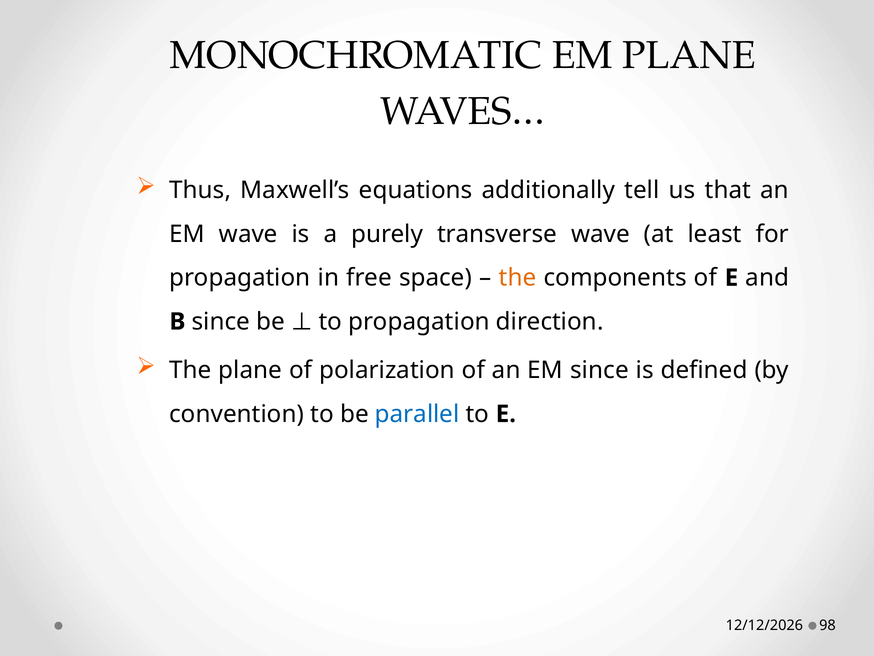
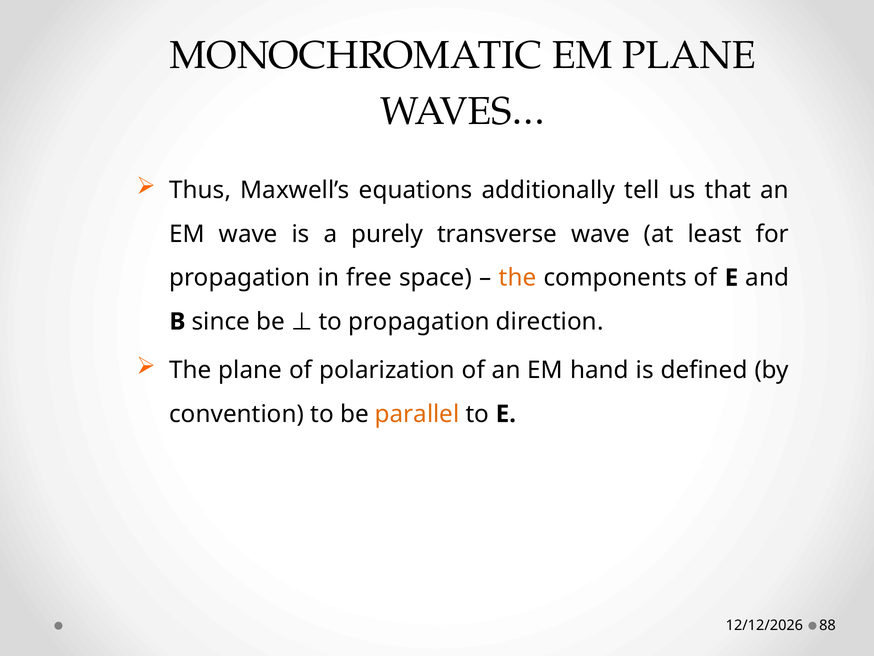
EM since: since -> hand
parallel colour: blue -> orange
98: 98 -> 88
